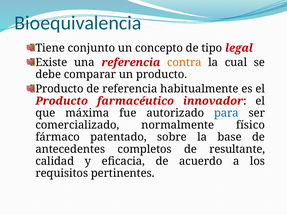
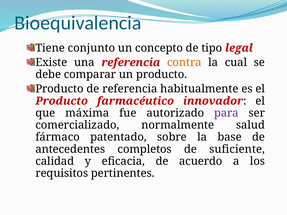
para colour: blue -> purple
físico: físico -> salud
resultante: resultante -> suficiente
